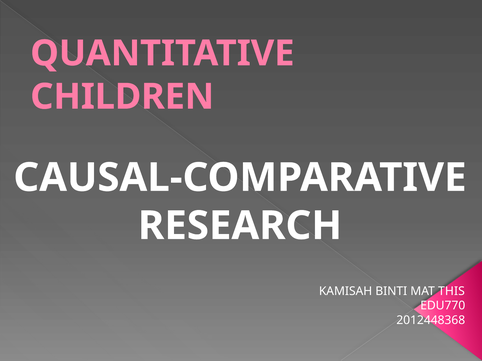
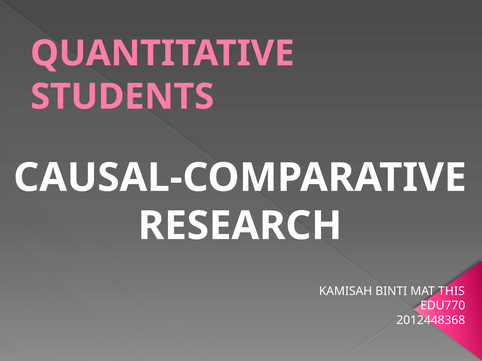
CHILDREN: CHILDREN -> STUDENTS
